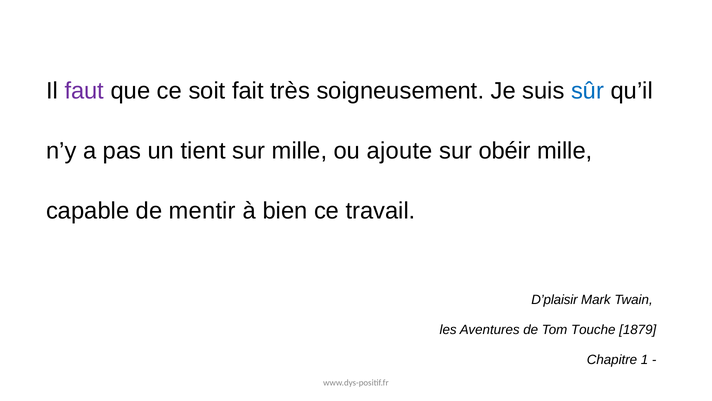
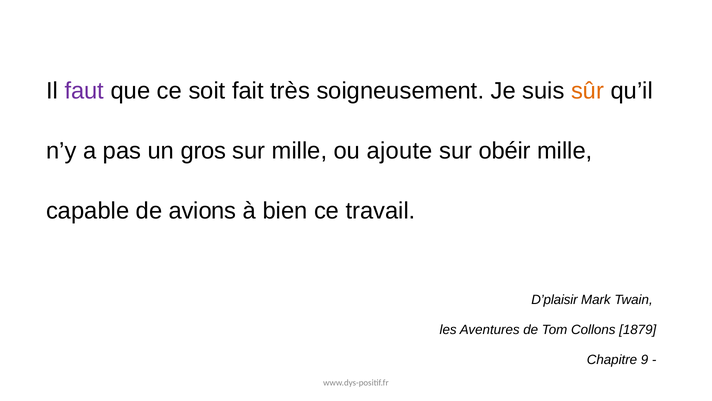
sûr colour: blue -> orange
tient: tient -> gros
mentir: mentir -> avions
Touche: Touche -> Collons
1: 1 -> 9
